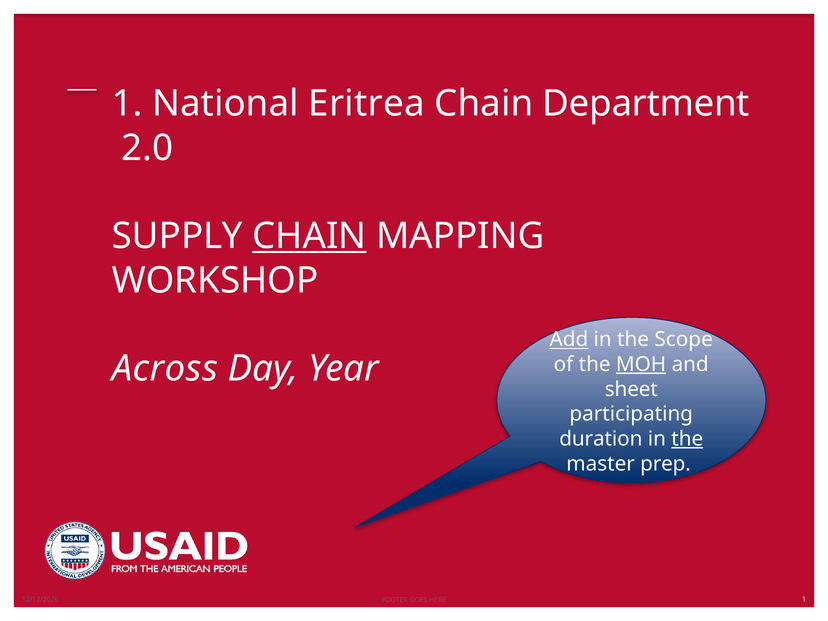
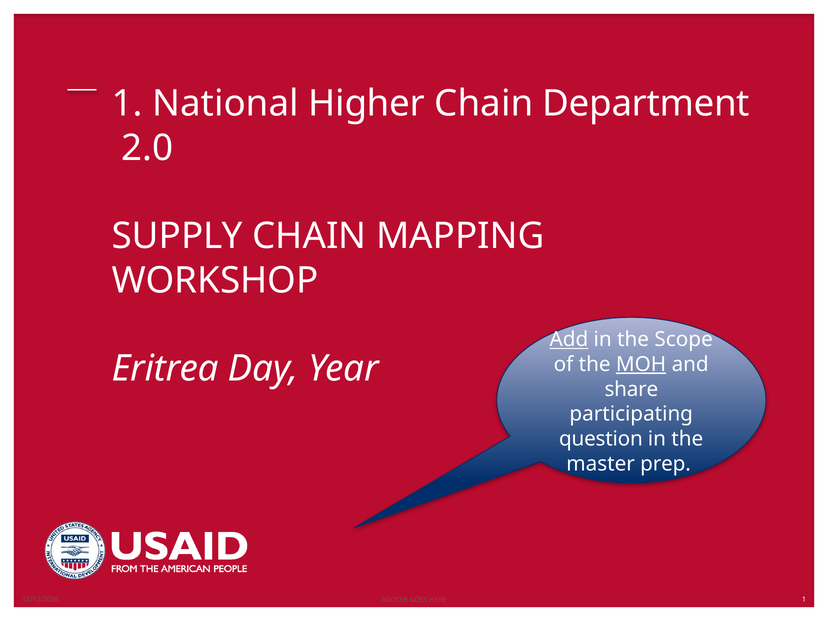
Eritrea: Eritrea -> Higher
CHAIN at (309, 236) underline: present -> none
Across: Across -> Eritrea
sheet: sheet -> share
duration: duration -> question
the at (687, 439) underline: present -> none
